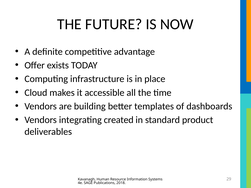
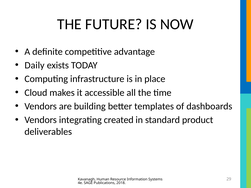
Offer: Offer -> Daily
